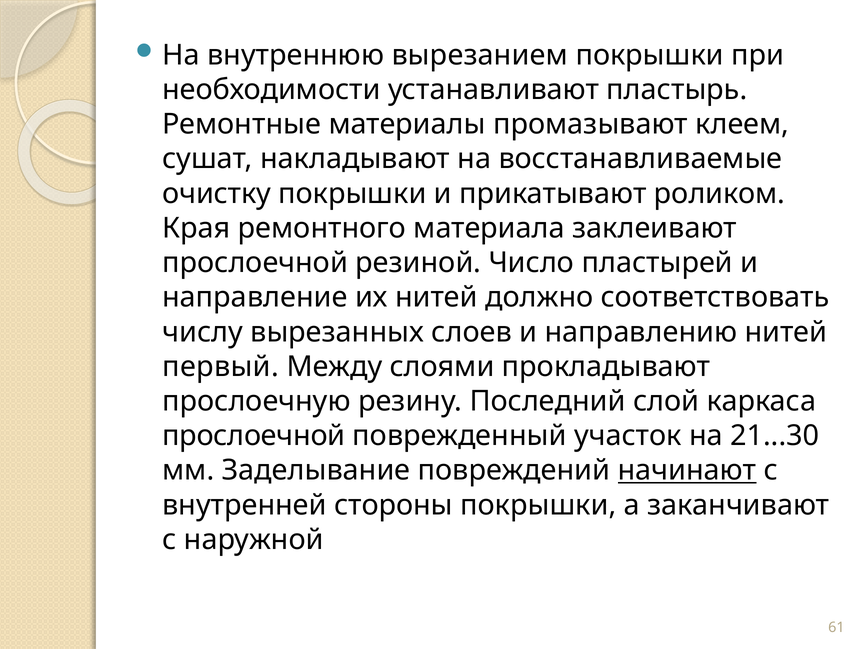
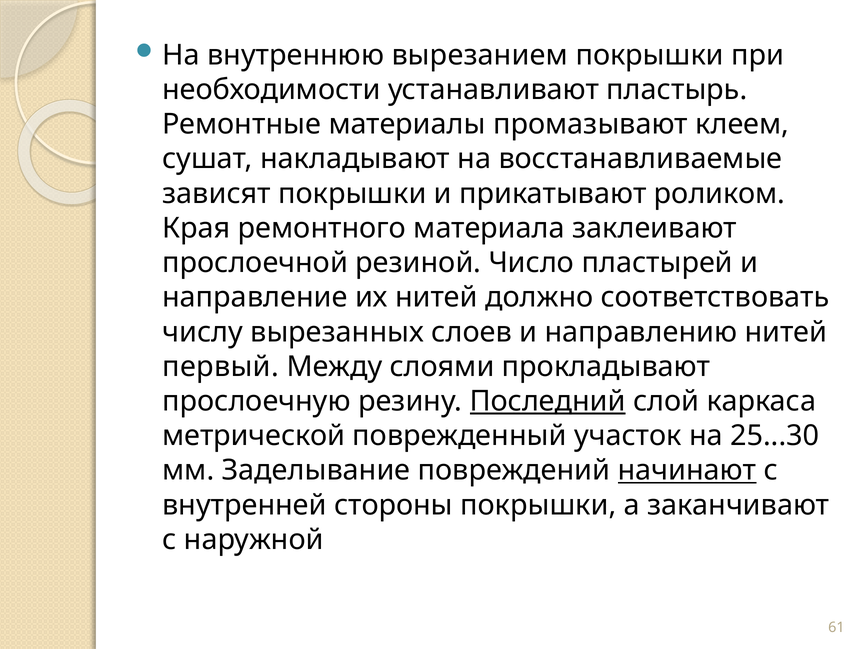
очистку: очистку -> зависят
Последний underline: none -> present
прослоечной at (254, 436): прослоечной -> метрической
21...30: 21...30 -> 25...30
